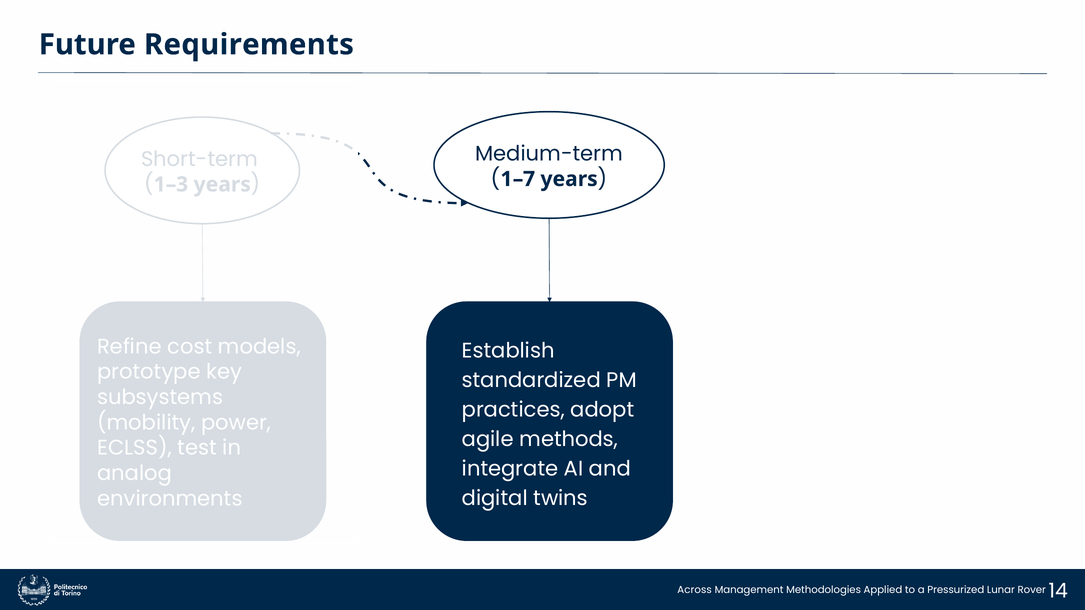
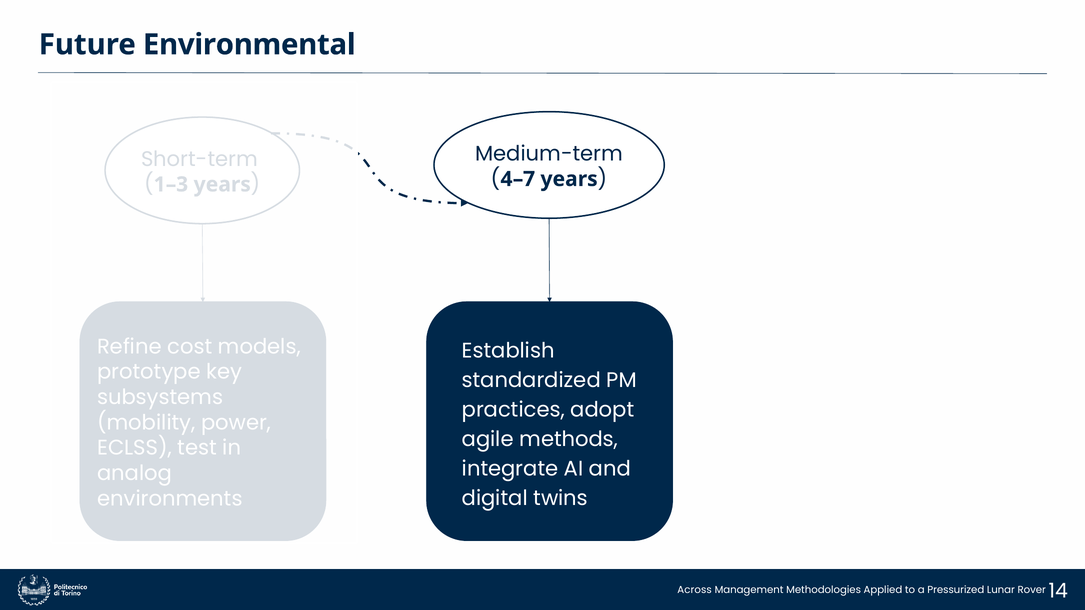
Requirements: Requirements -> Environmental
1–7: 1–7 -> 4–7
